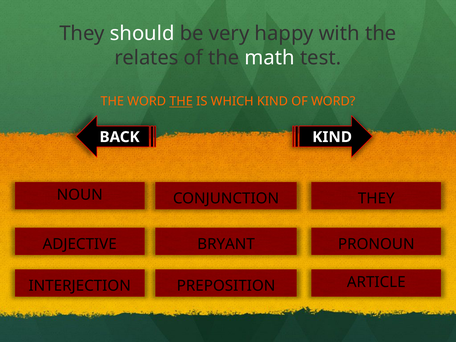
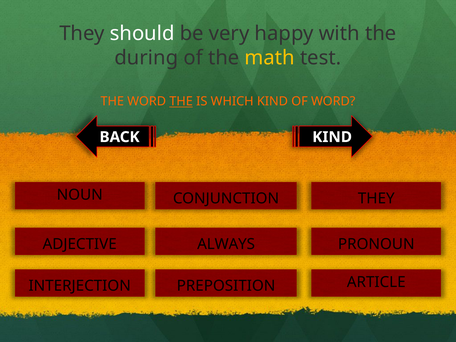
relates: relates -> during
math colour: white -> yellow
BRYANT: BRYANT -> ALWAYS
